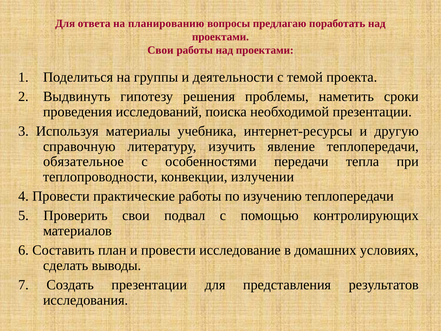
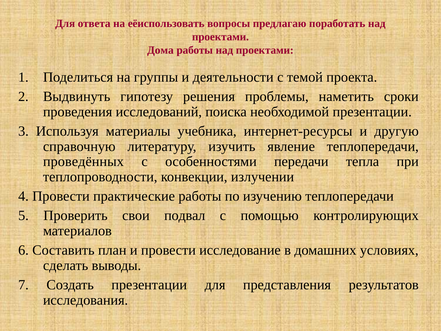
планированию: планированию -> еёиспользовать
Свои at (160, 50): Свои -> Дома
обязательное: обязательное -> проведённых
